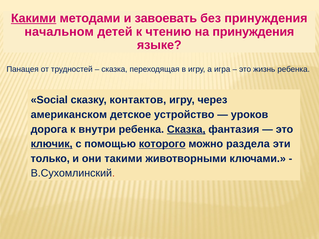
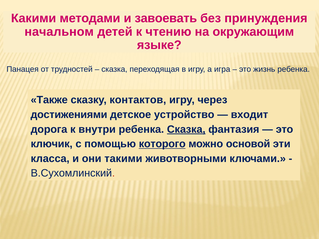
Какими underline: present -> none
на принуждения: принуждения -> окружающим
Social: Social -> Также
американском: американском -> достижениями
уроков: уроков -> входит
ключик underline: present -> none
раздела: раздела -> основой
только: только -> класса
